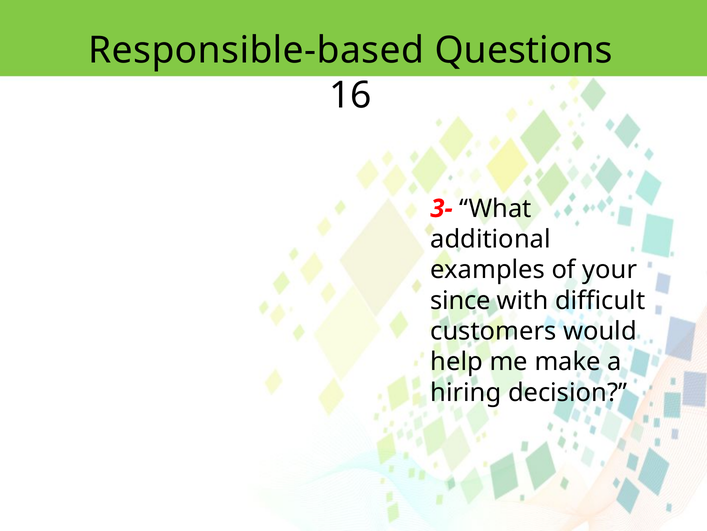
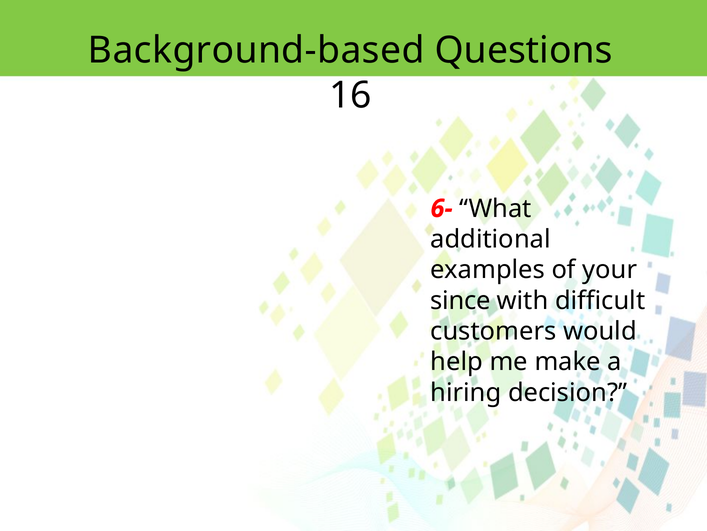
Responsible-based: Responsible-based -> Background-based
3-: 3- -> 6-
